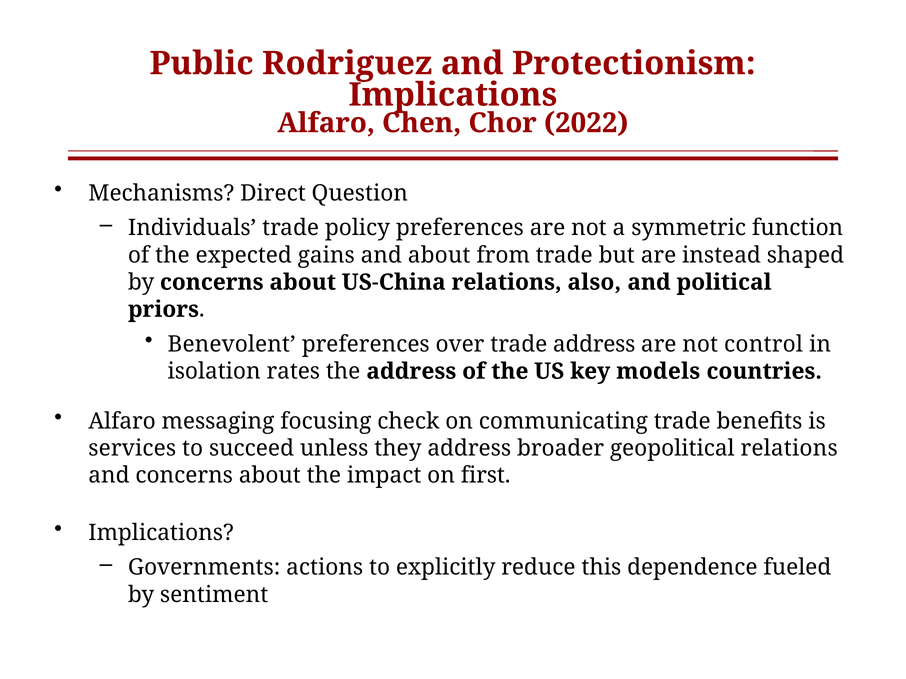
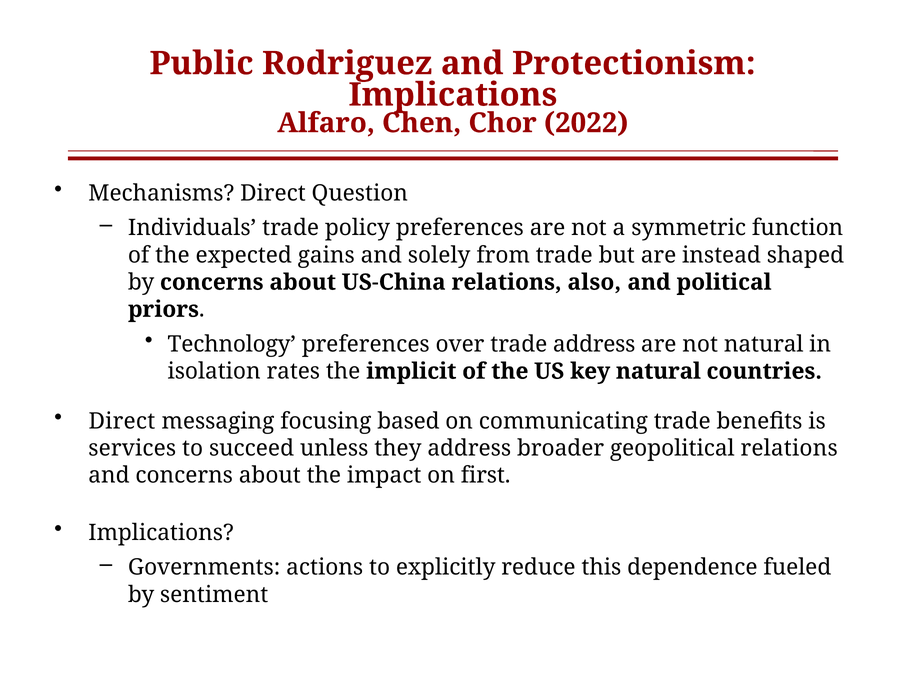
and about: about -> solely
Benevolent: Benevolent -> Technology
not control: control -> natural
the address: address -> implicit
key models: models -> natural
Alfaro at (122, 421): Alfaro -> Direct
check: check -> based
